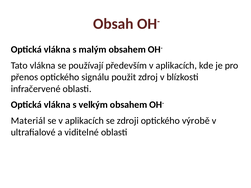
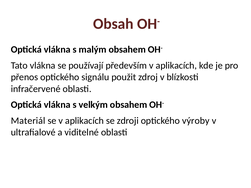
výrobě: výrobě -> výroby
